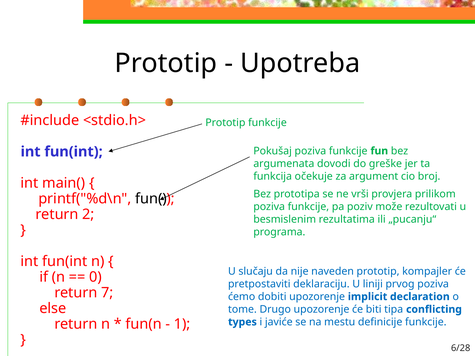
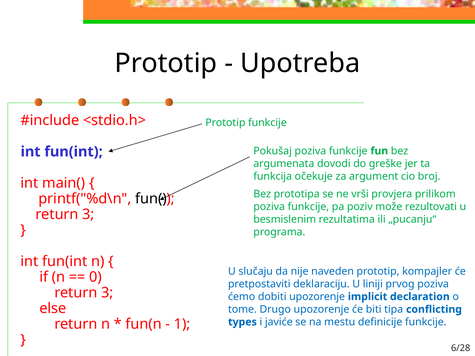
2 at (88, 214): 2 -> 3
7 at (107, 293): 7 -> 3
